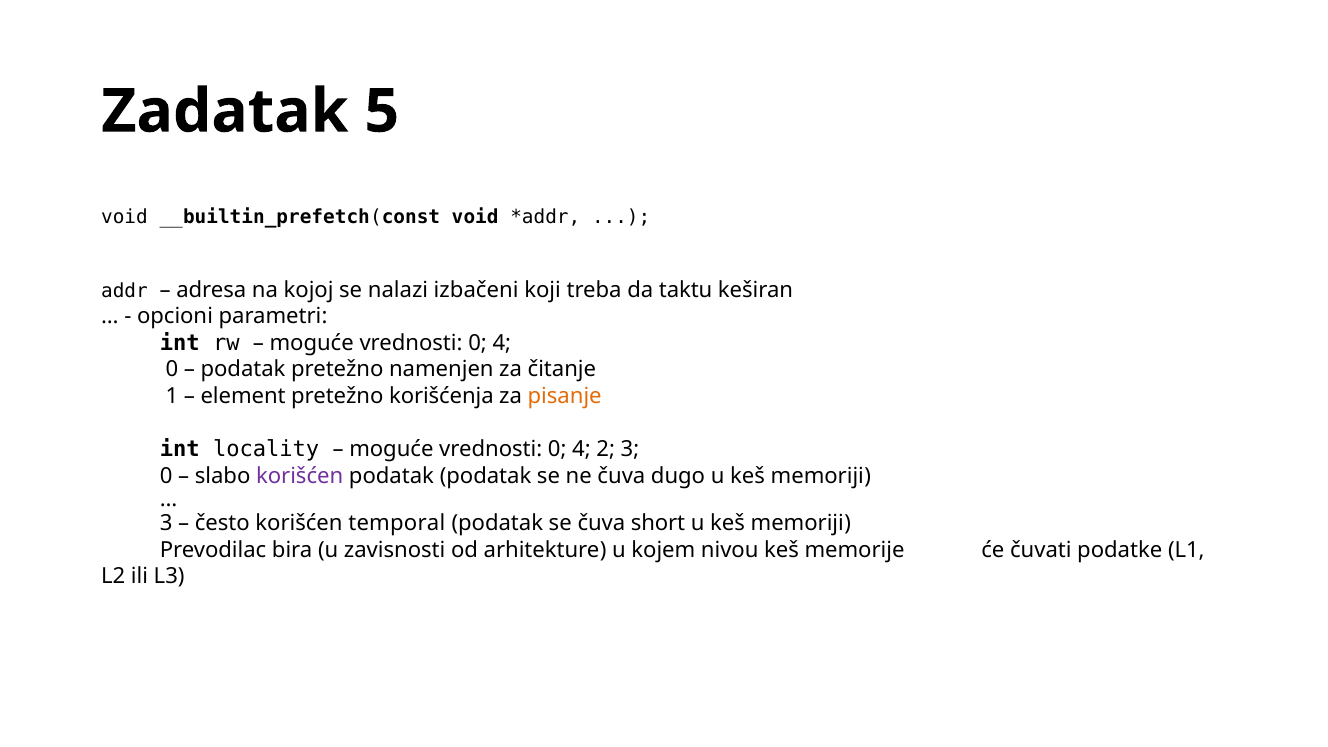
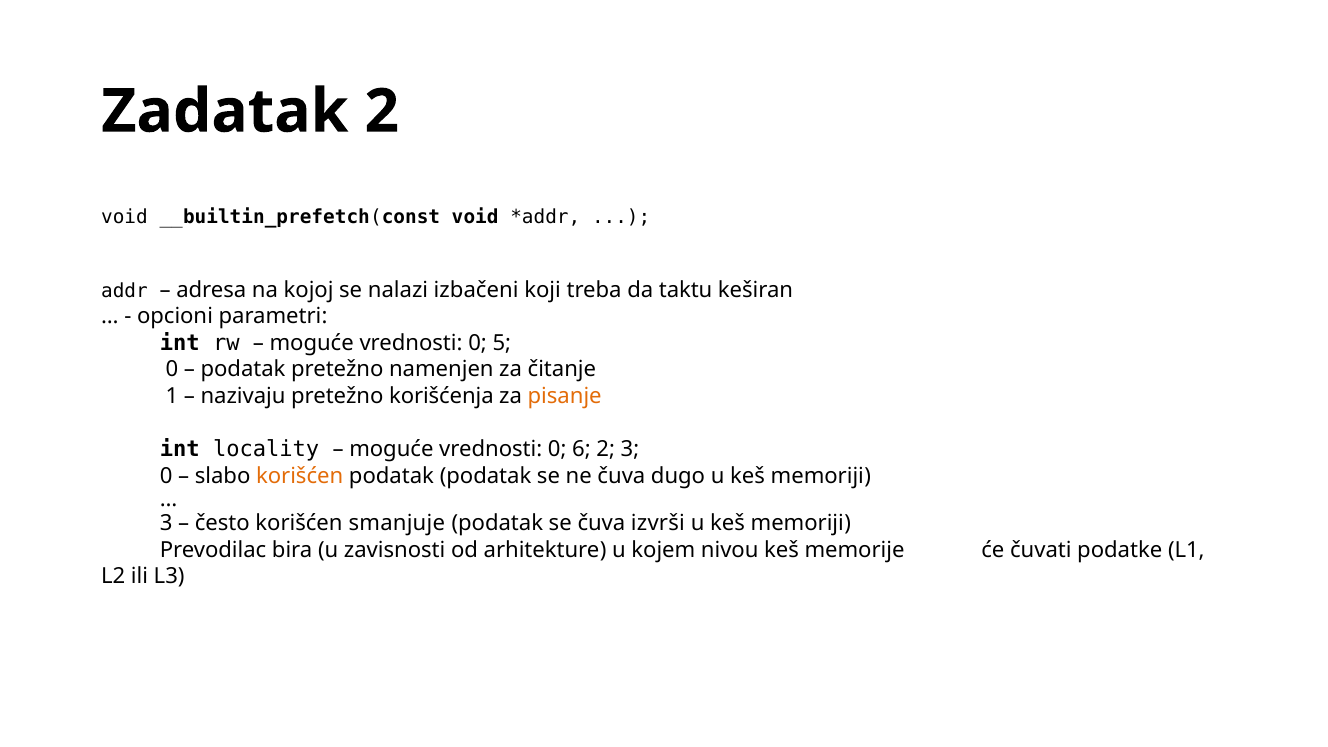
Zadatak 5: 5 -> 2
4 at (502, 343): 4 -> 5
element: element -> nazivaju
4 at (582, 449): 4 -> 6
korišćen at (300, 476) colour: purple -> orange
temporal: temporal -> smanjuje
short: short -> izvrši
